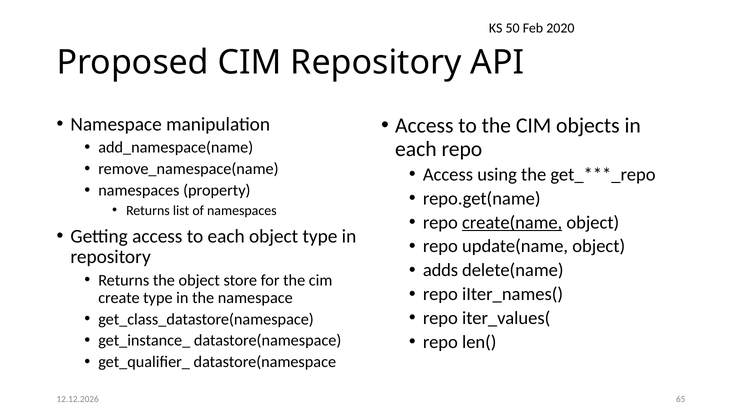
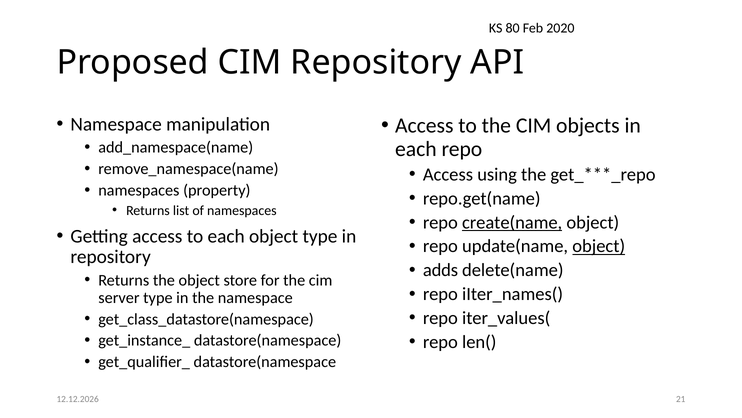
50: 50 -> 80
object at (599, 246) underline: none -> present
create: create -> server
65: 65 -> 21
